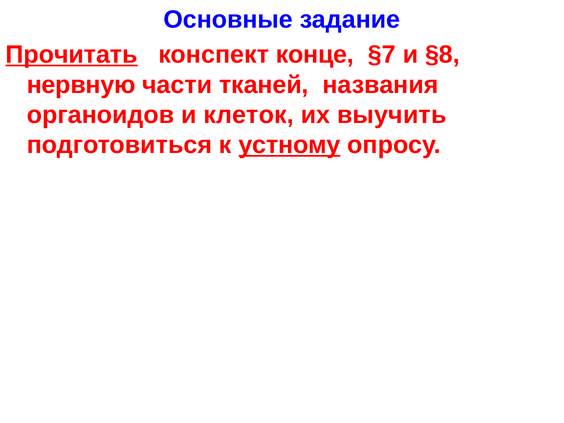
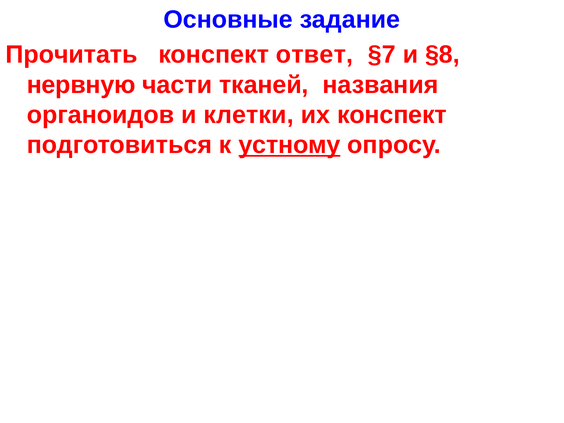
Прочитать underline: present -> none
конце: конце -> ответ
клеток: клеток -> клетки
их выучить: выучить -> конспект
